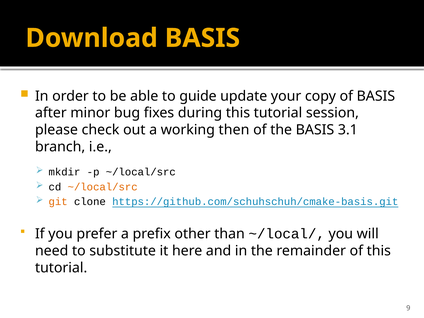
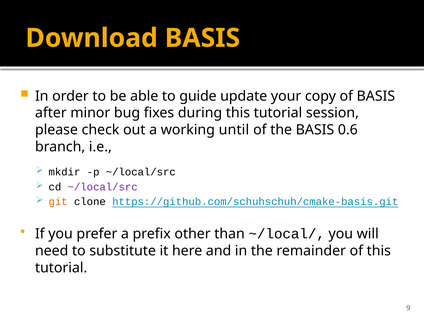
then: then -> until
3.1: 3.1 -> 0.6
~/local/src at (103, 187) colour: orange -> purple
